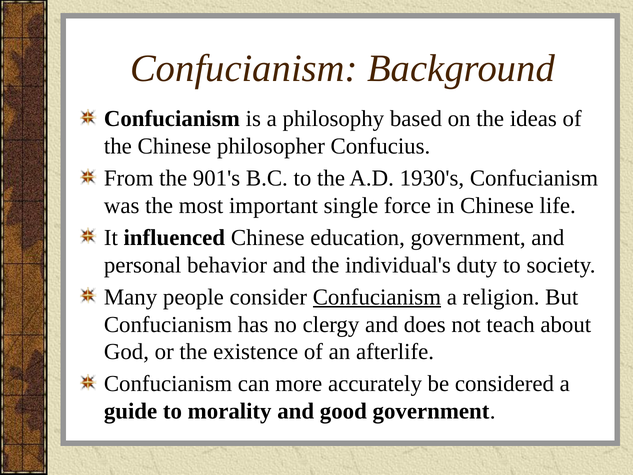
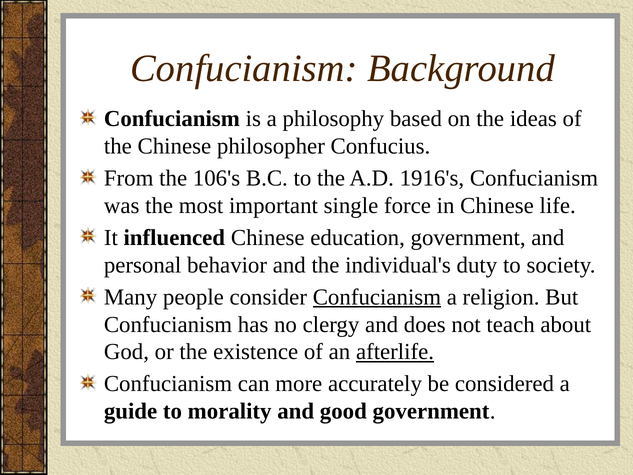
901's: 901's -> 106's
1930's: 1930's -> 1916's
afterlife underline: none -> present
